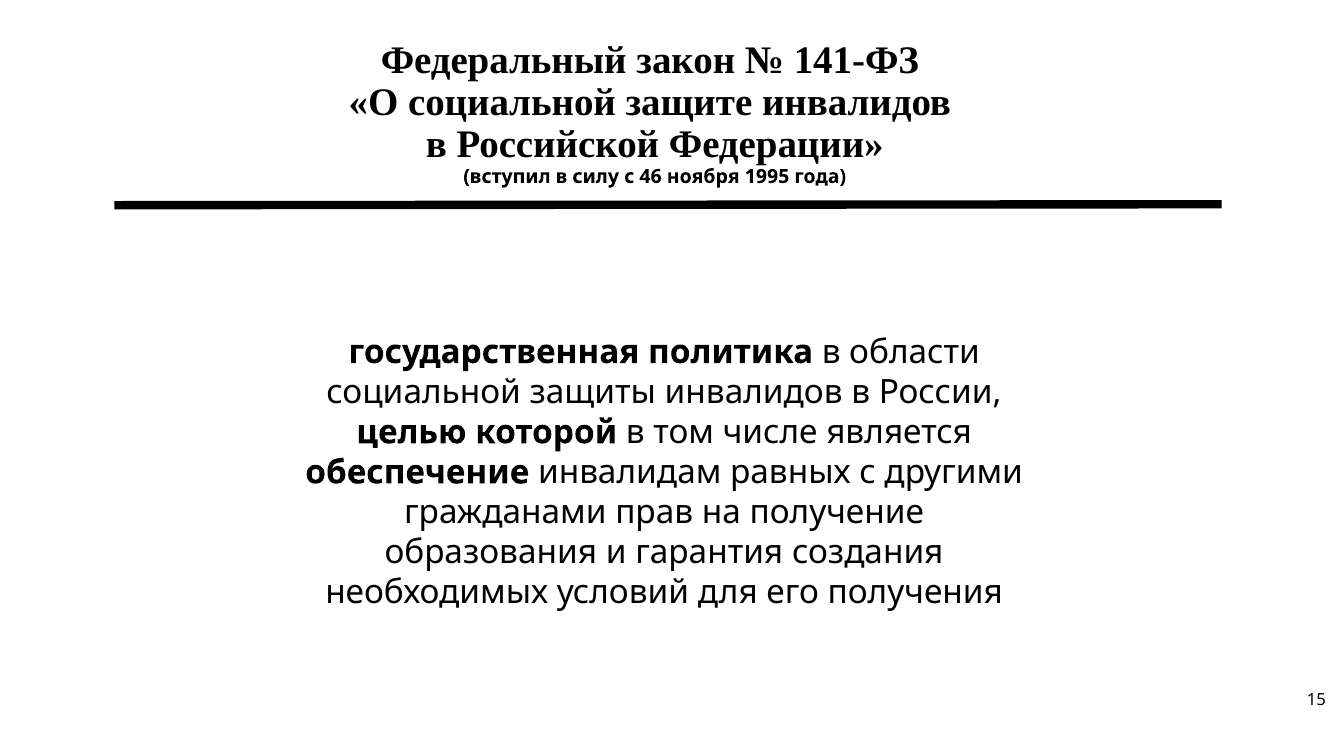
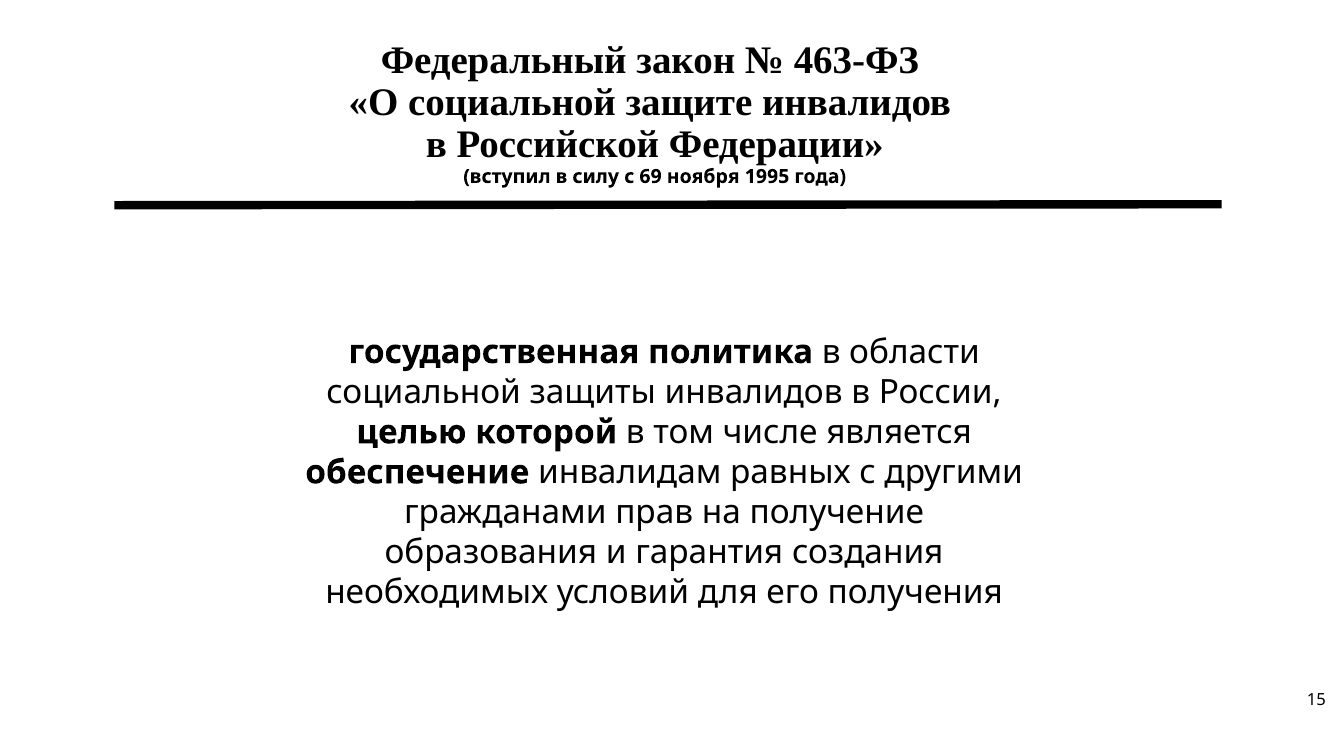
141-ФЗ: 141-ФЗ -> 463-ФЗ
46: 46 -> 69
